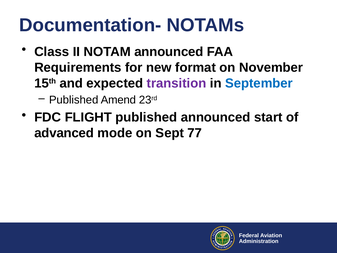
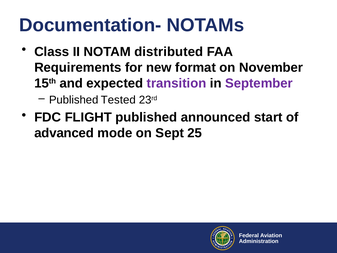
NOTAM announced: announced -> distributed
September colour: blue -> purple
Amend: Amend -> Tested
77: 77 -> 25
